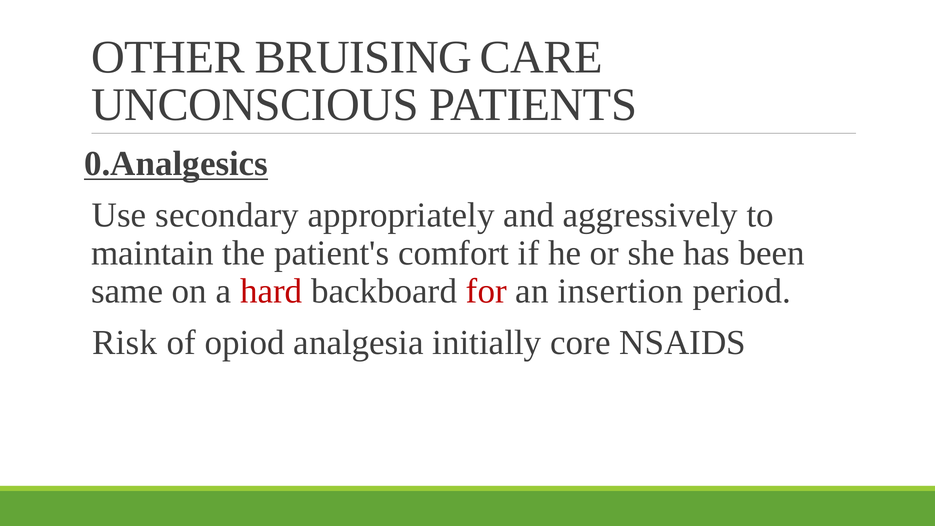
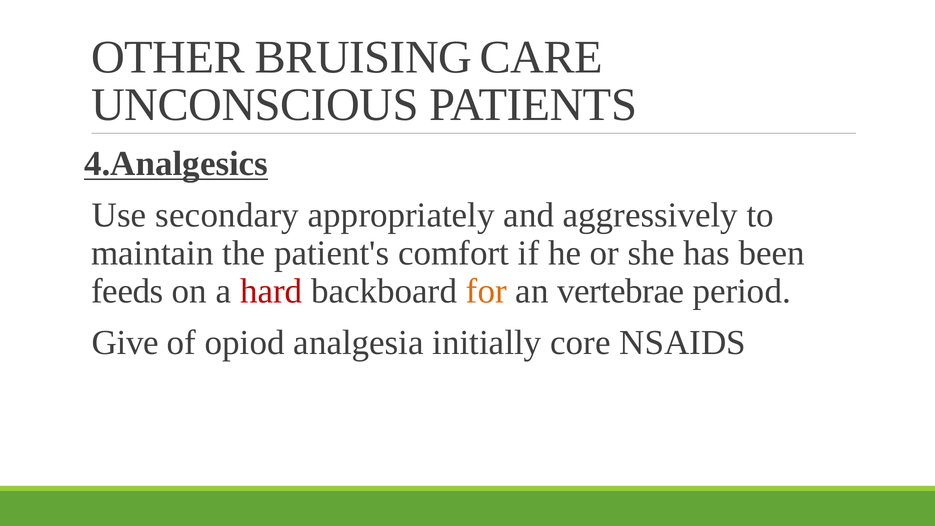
0.Analgesics: 0.Analgesics -> 4.Analgesics
same: same -> feeds
for colour: red -> orange
insertion: insertion -> vertebrae
Risk: Risk -> Give
